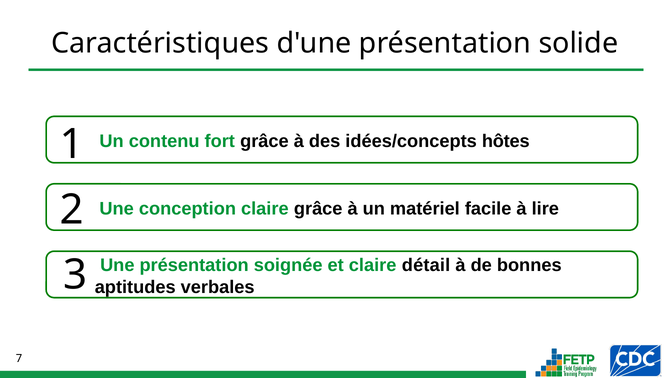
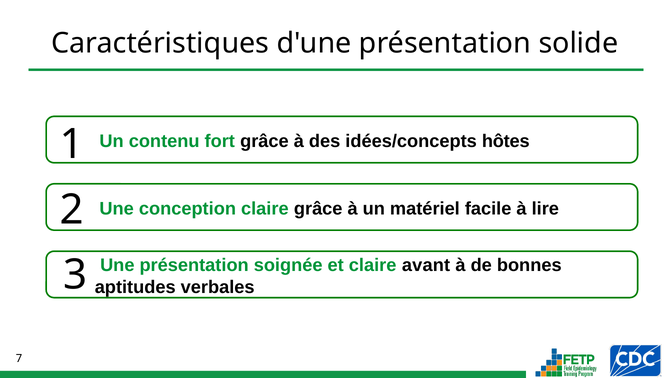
détail: détail -> avant
